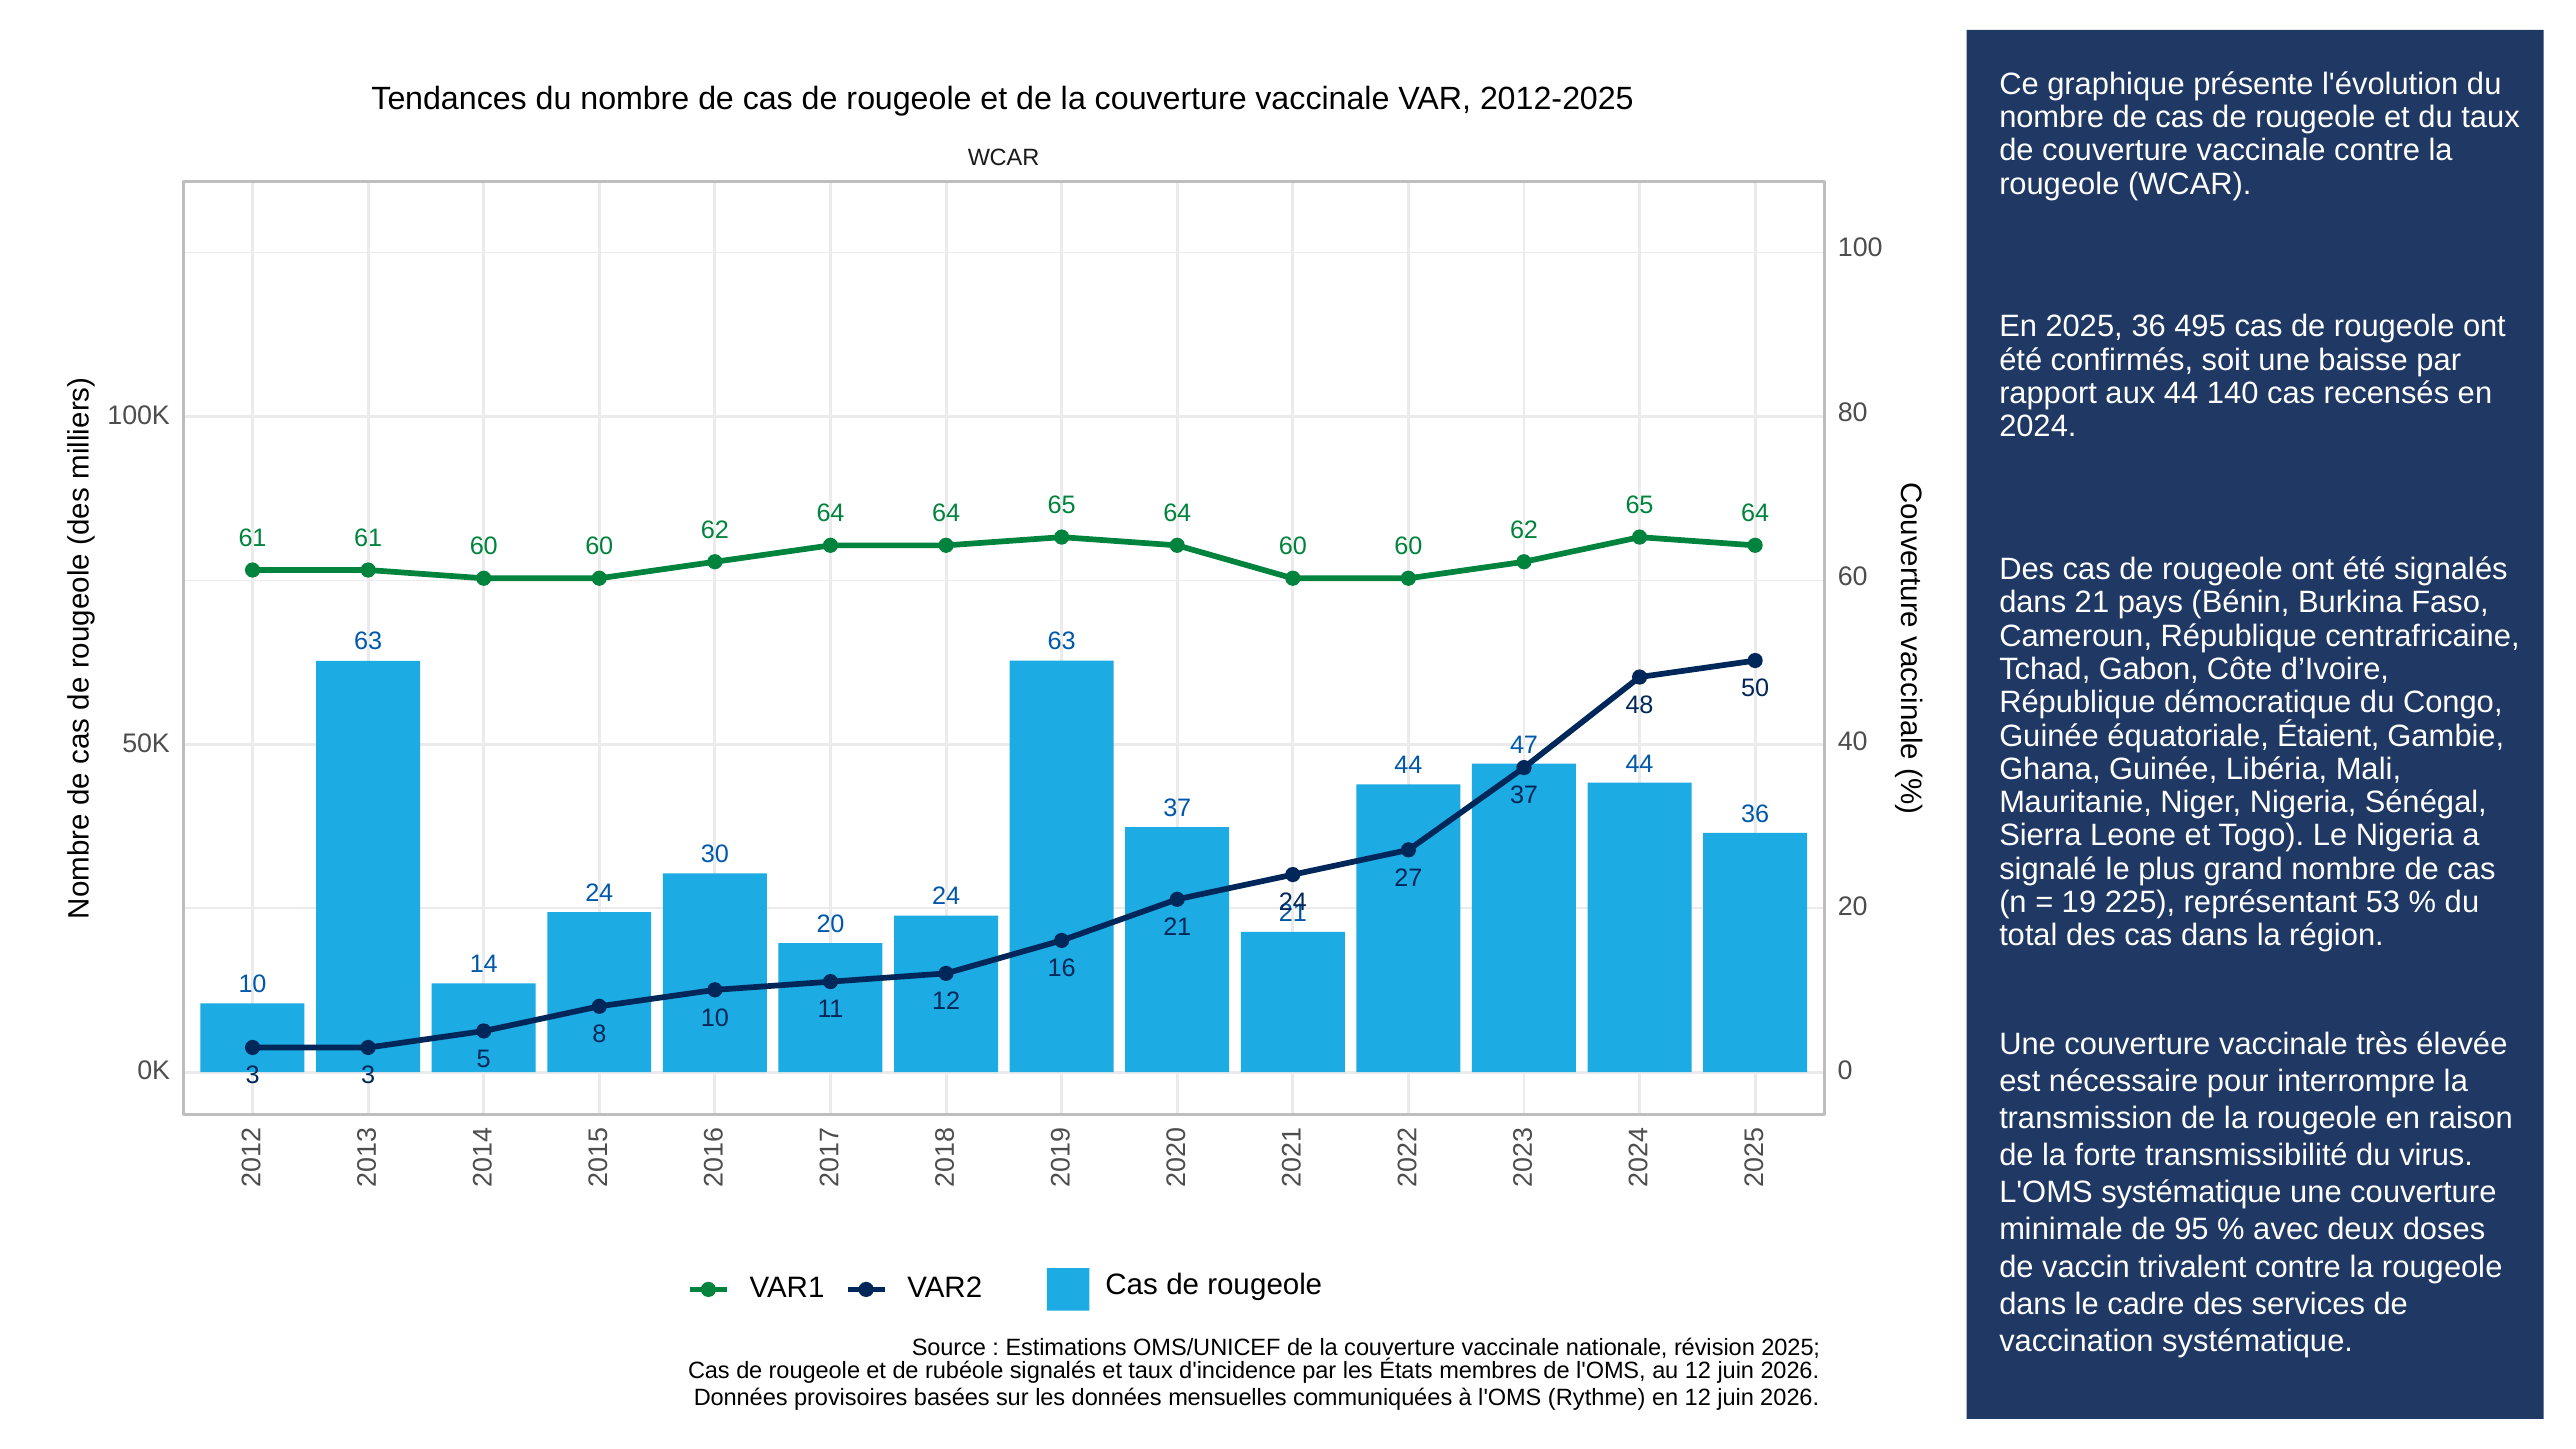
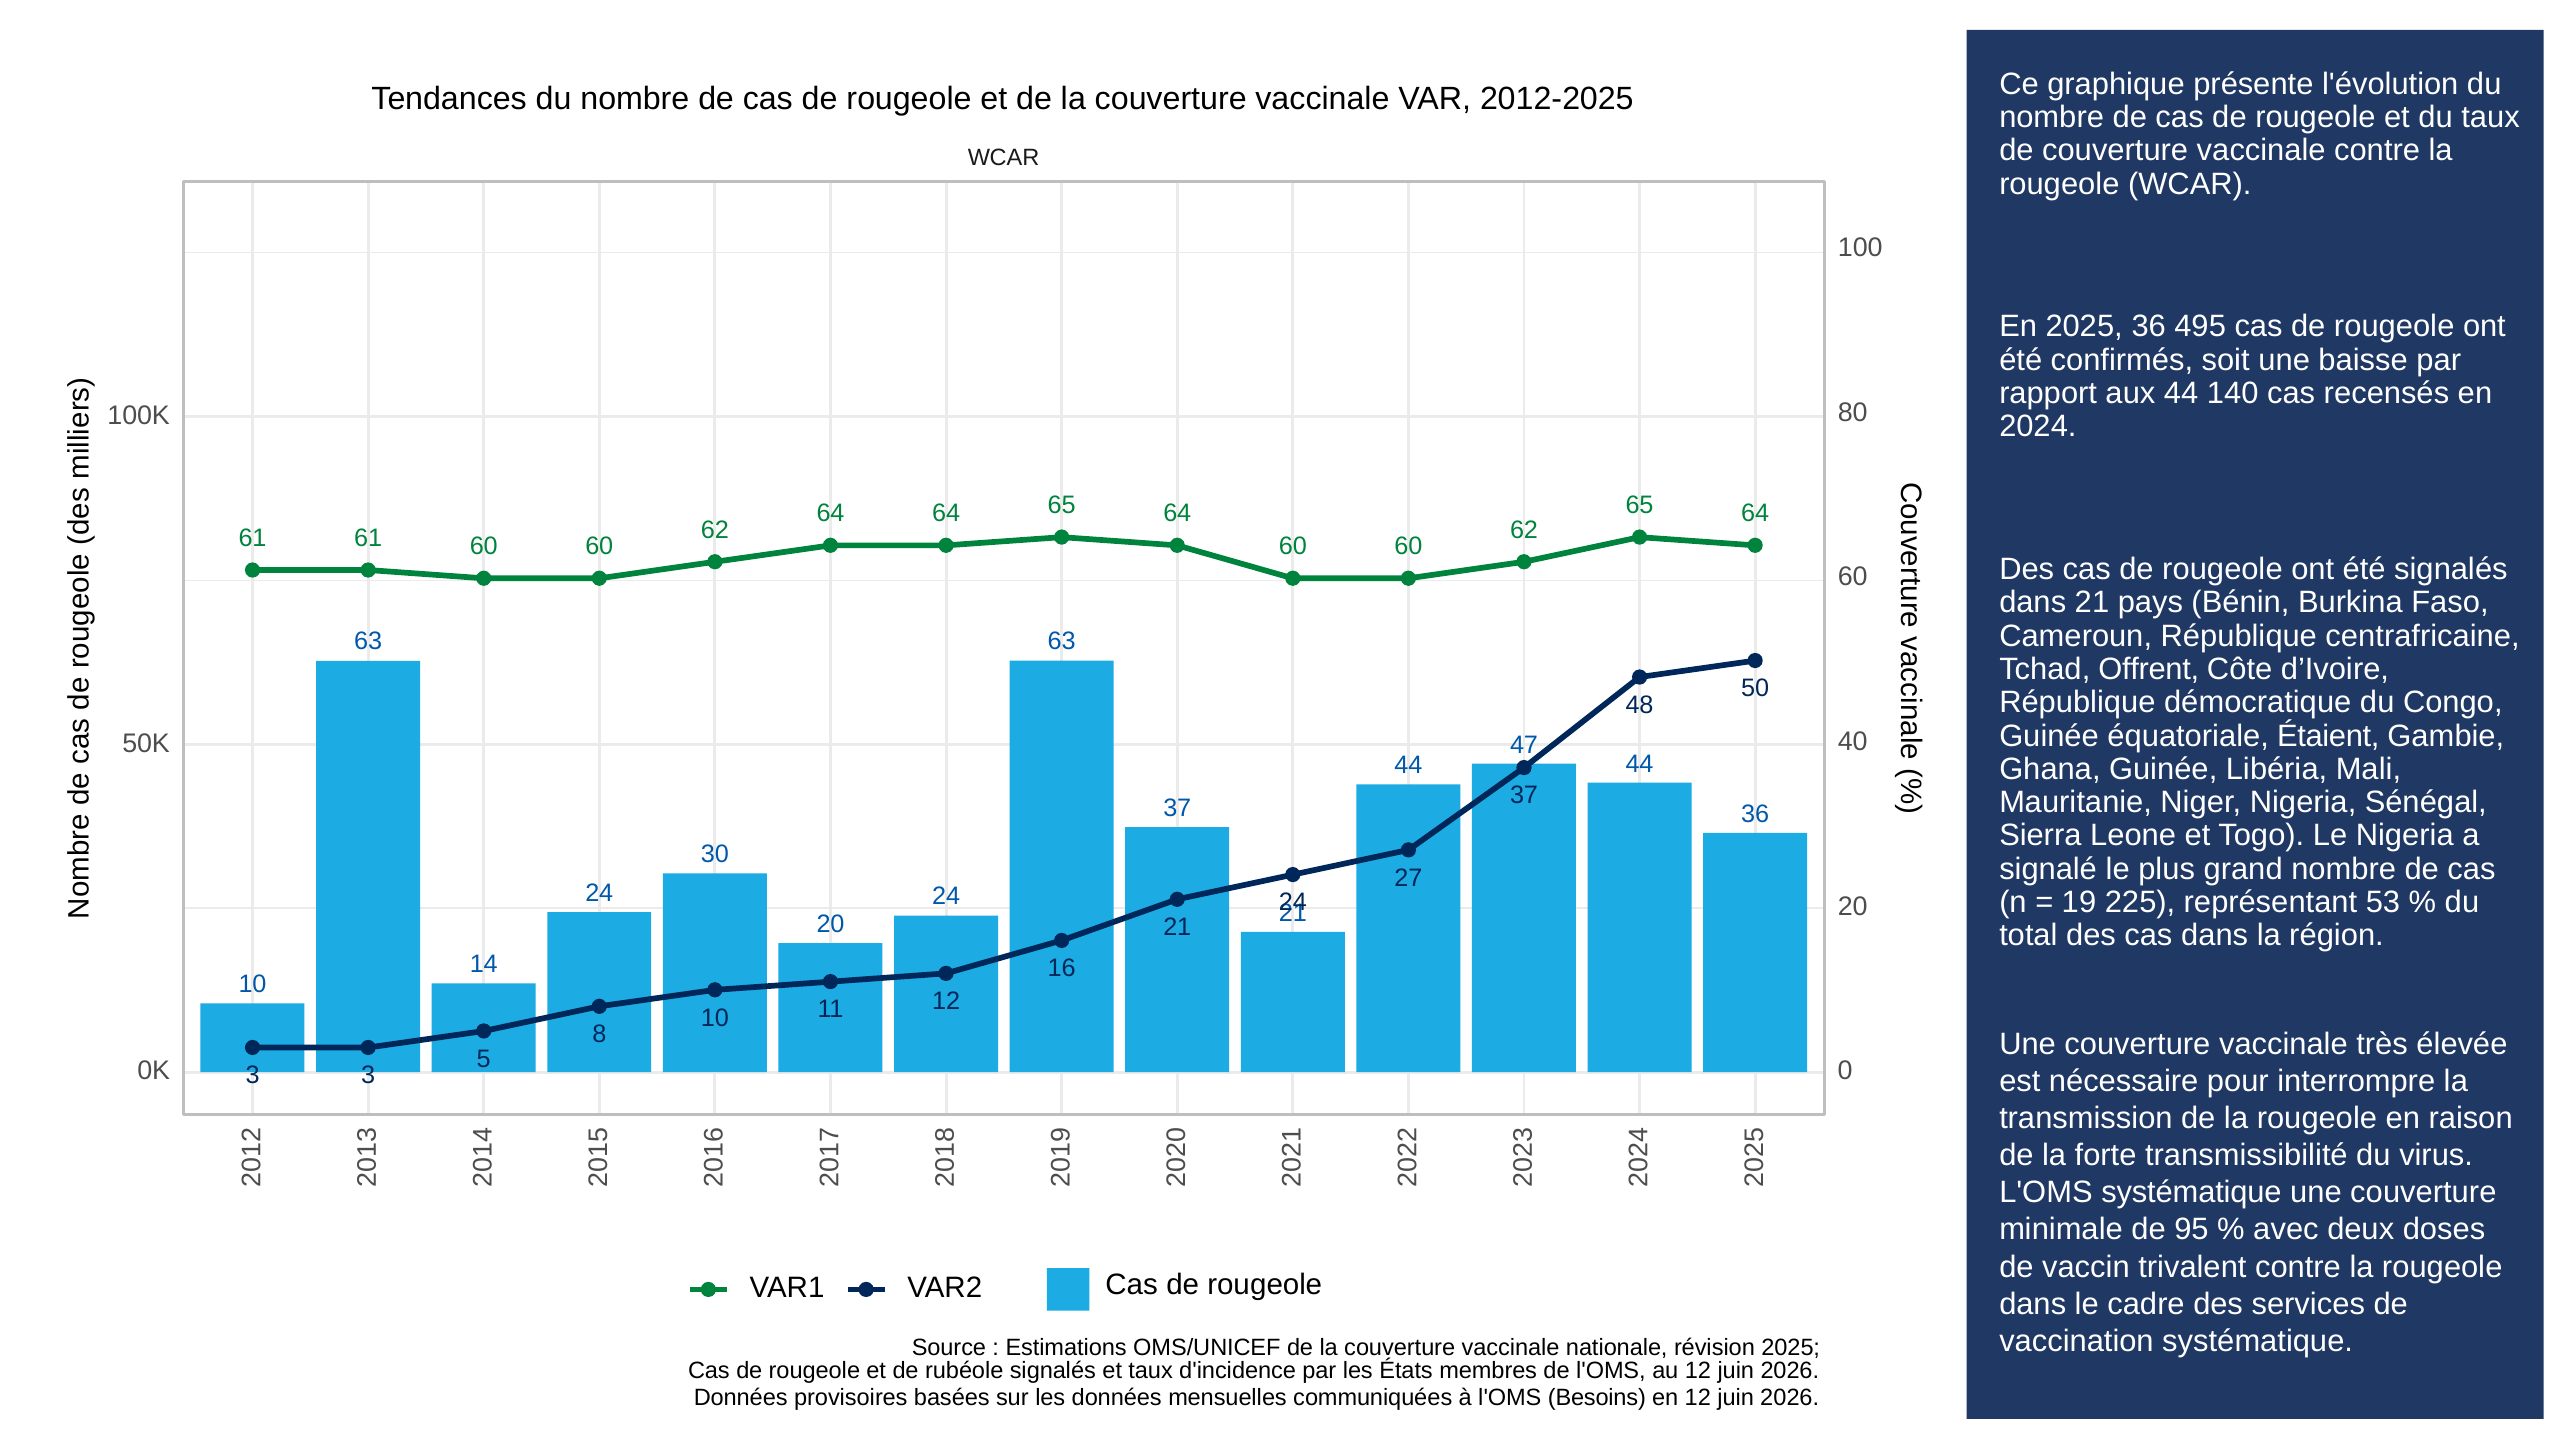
Gabon: Gabon -> Offrent
Rythme: Rythme -> Besoins
